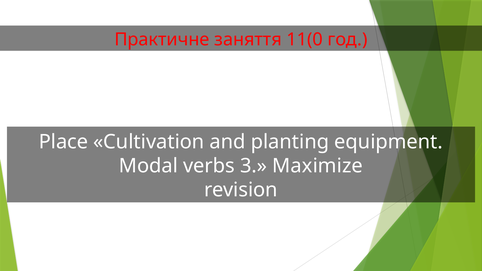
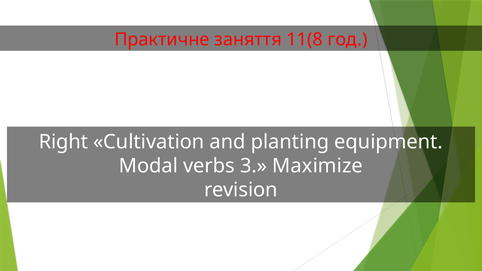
11(0: 11(0 -> 11(8
Place: Place -> Right
